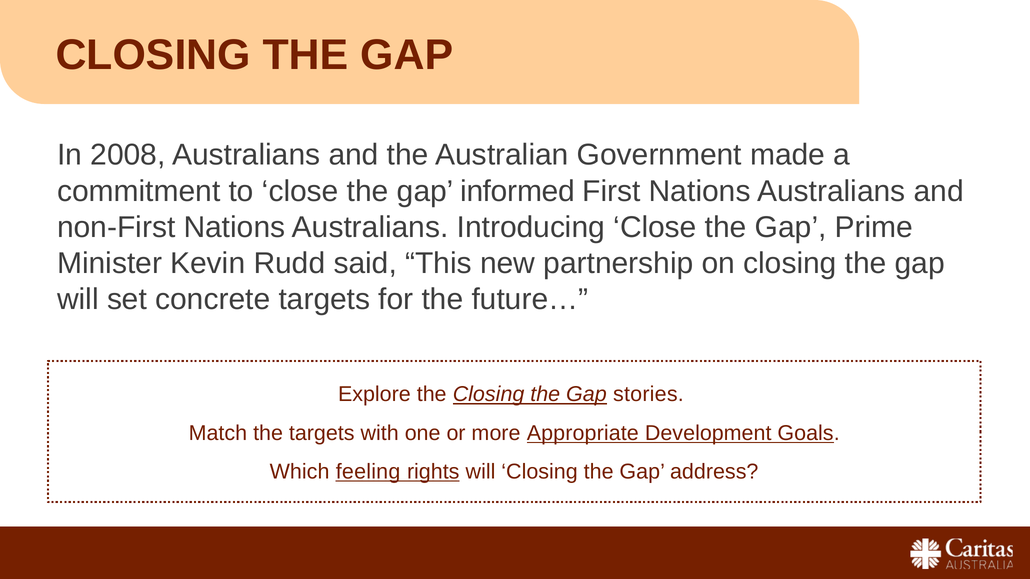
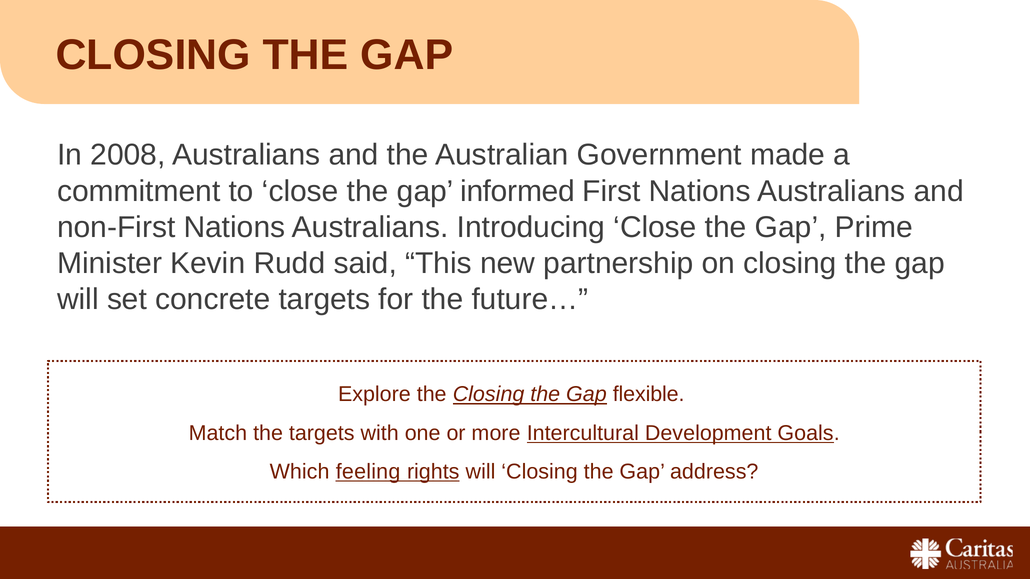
stories: stories -> flexible
Appropriate: Appropriate -> Intercultural
